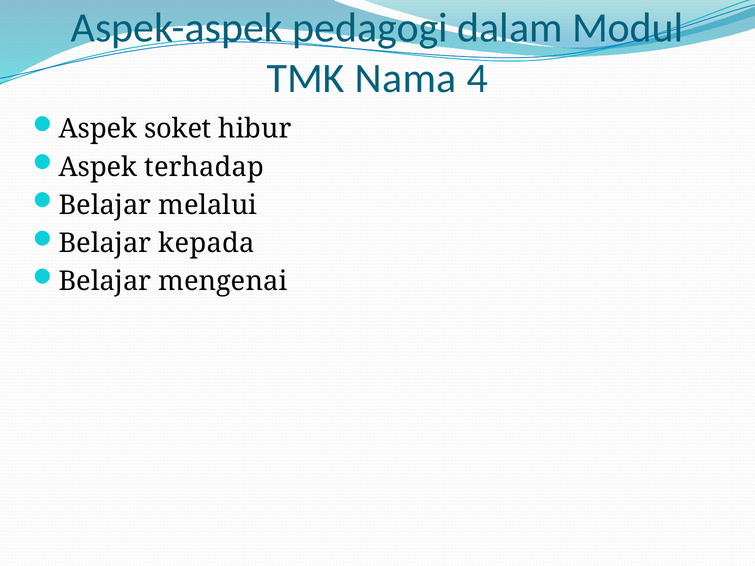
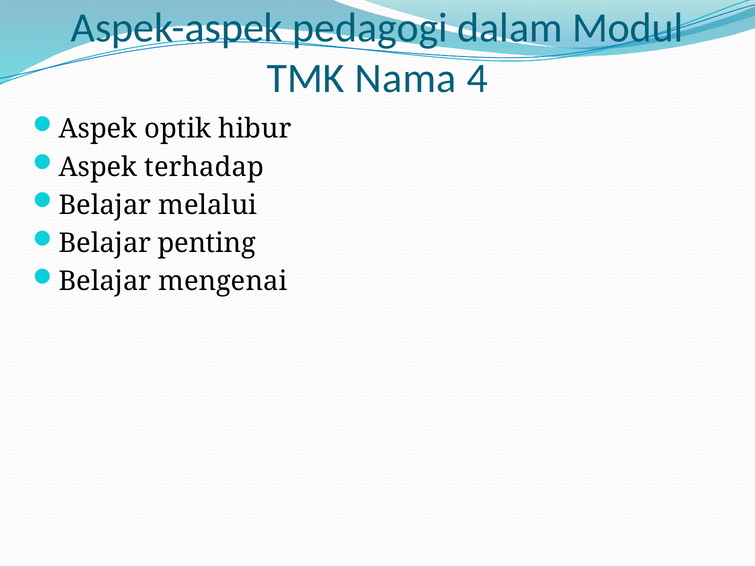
soket: soket -> optik
kepada: kepada -> penting
